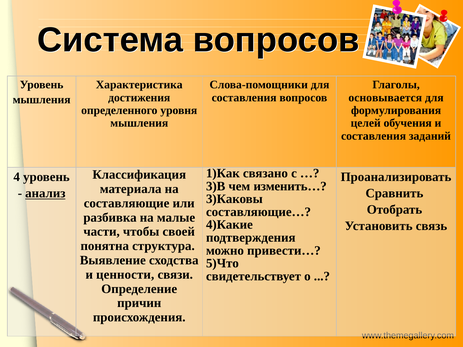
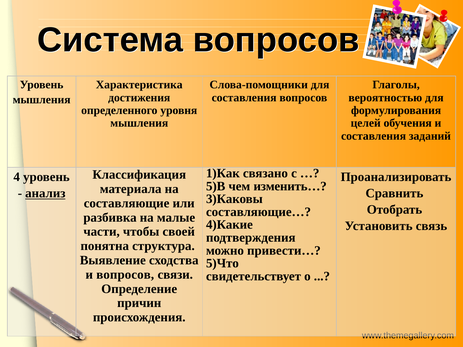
основывается: основывается -> вероятностью
3)В: 3)В -> 5)В
и ценности: ценности -> вопросов
